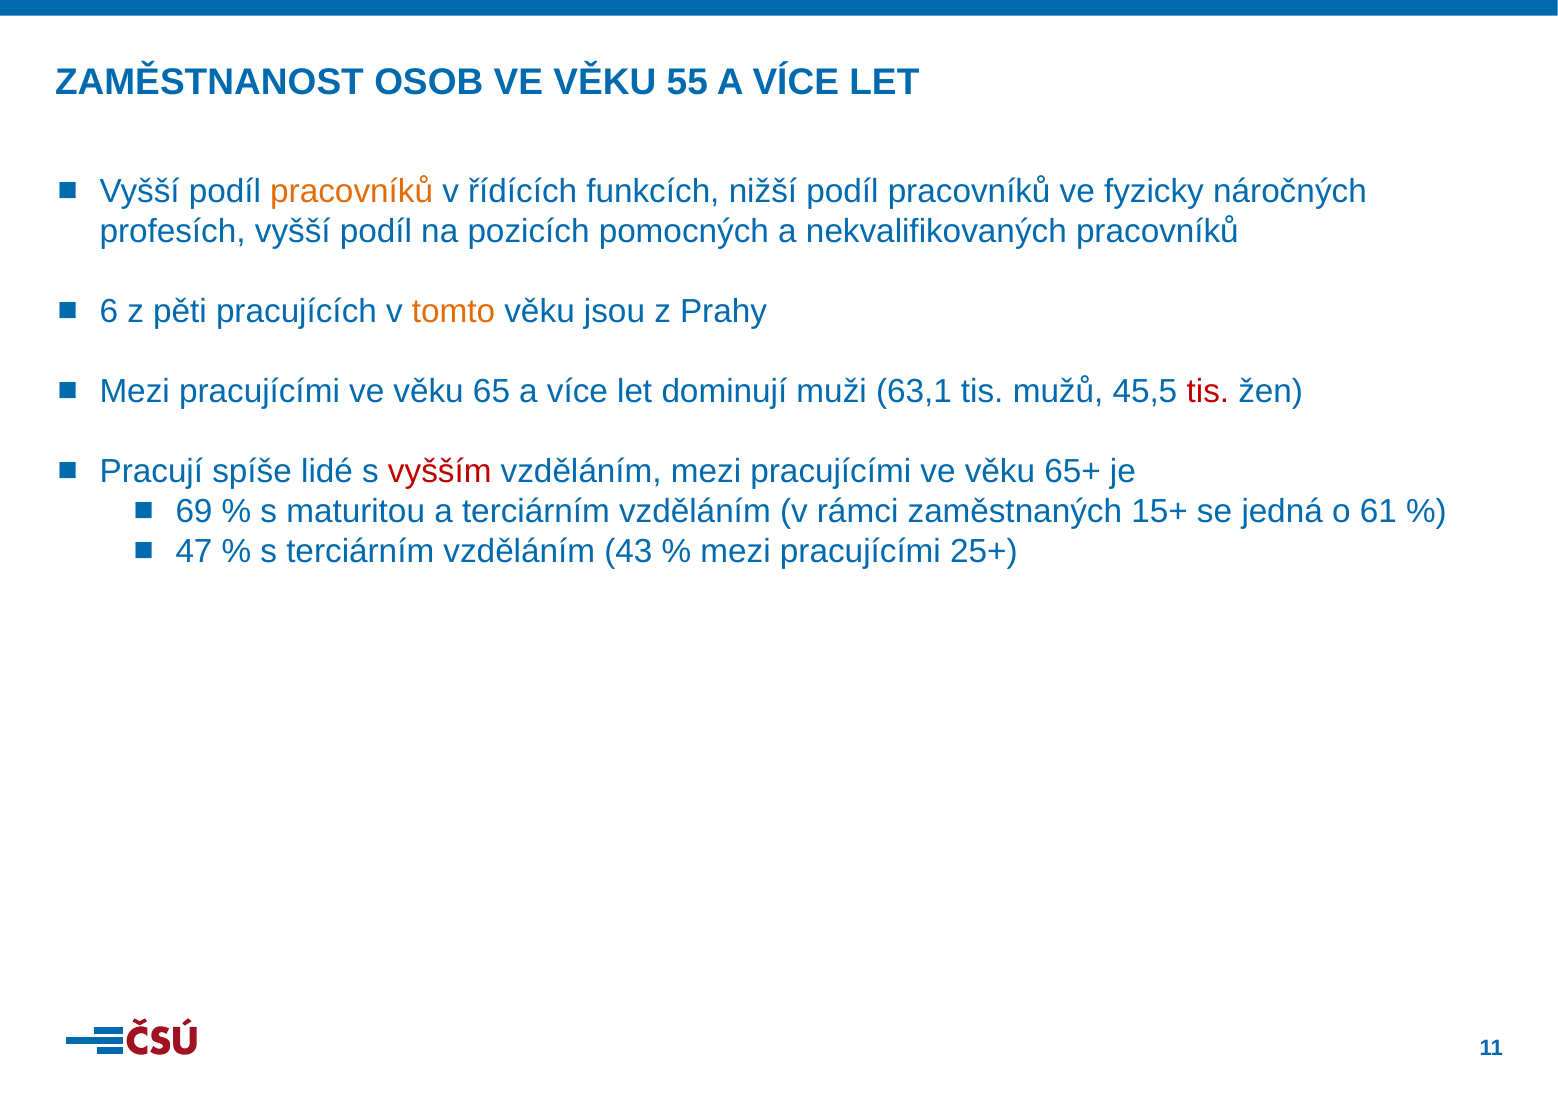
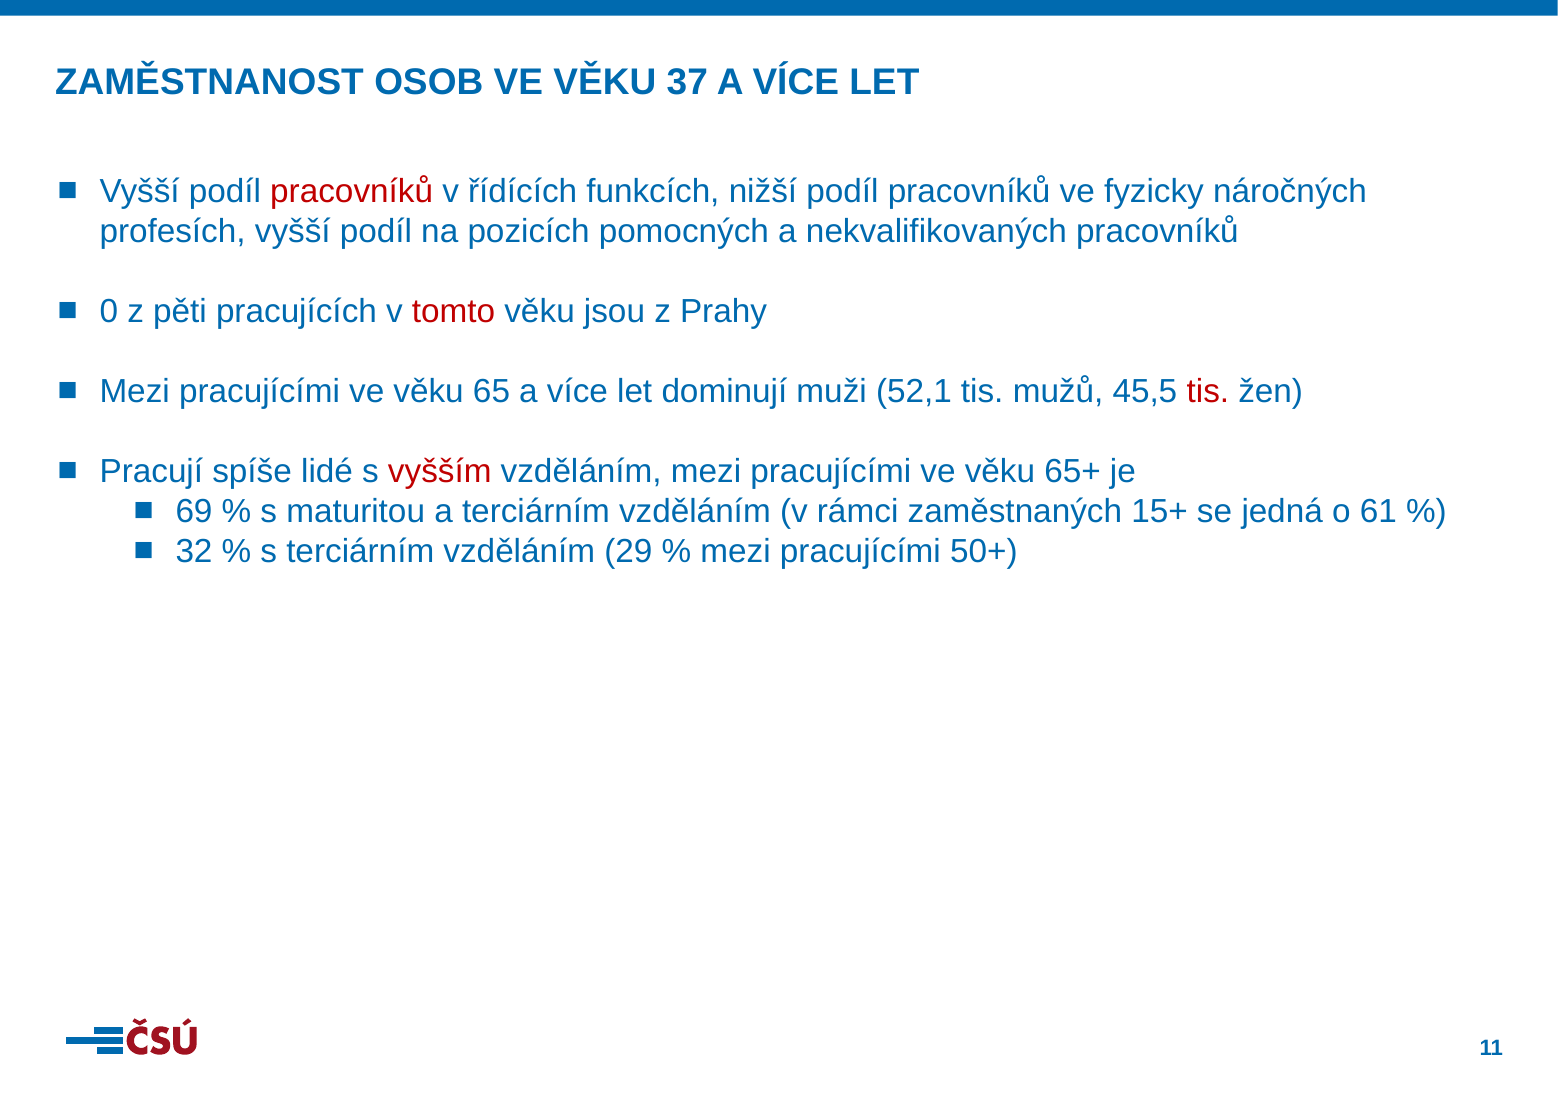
55: 55 -> 37
pracovníků at (352, 191) colour: orange -> red
6: 6 -> 0
tomto colour: orange -> red
63,1: 63,1 -> 52,1
47: 47 -> 32
43: 43 -> 29
25+: 25+ -> 50+
